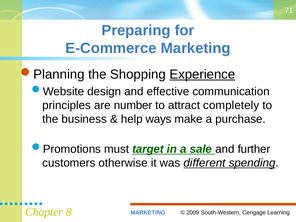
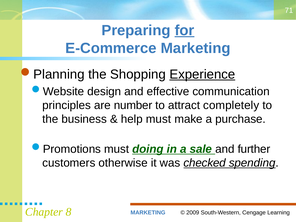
for underline: none -> present
help ways: ways -> must
target: target -> doing
different: different -> checked
